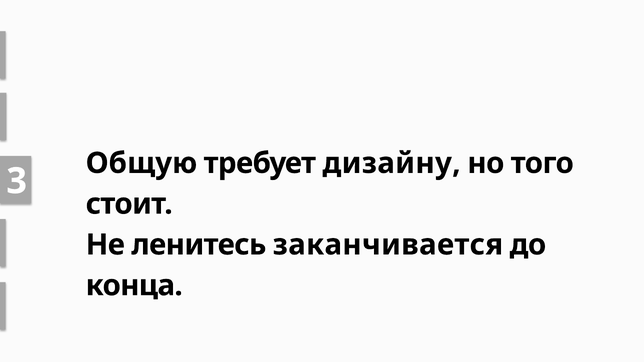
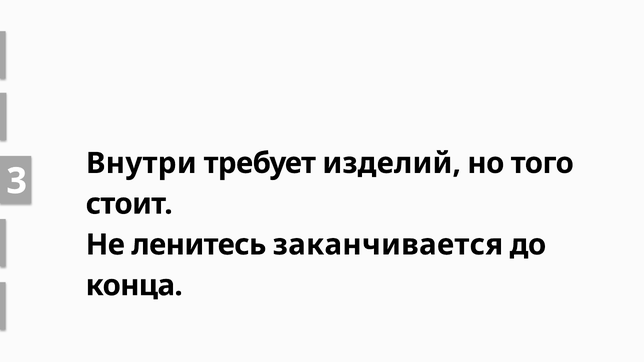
Общую: Общую -> Внутри
дизайну: дизайну -> изделий
